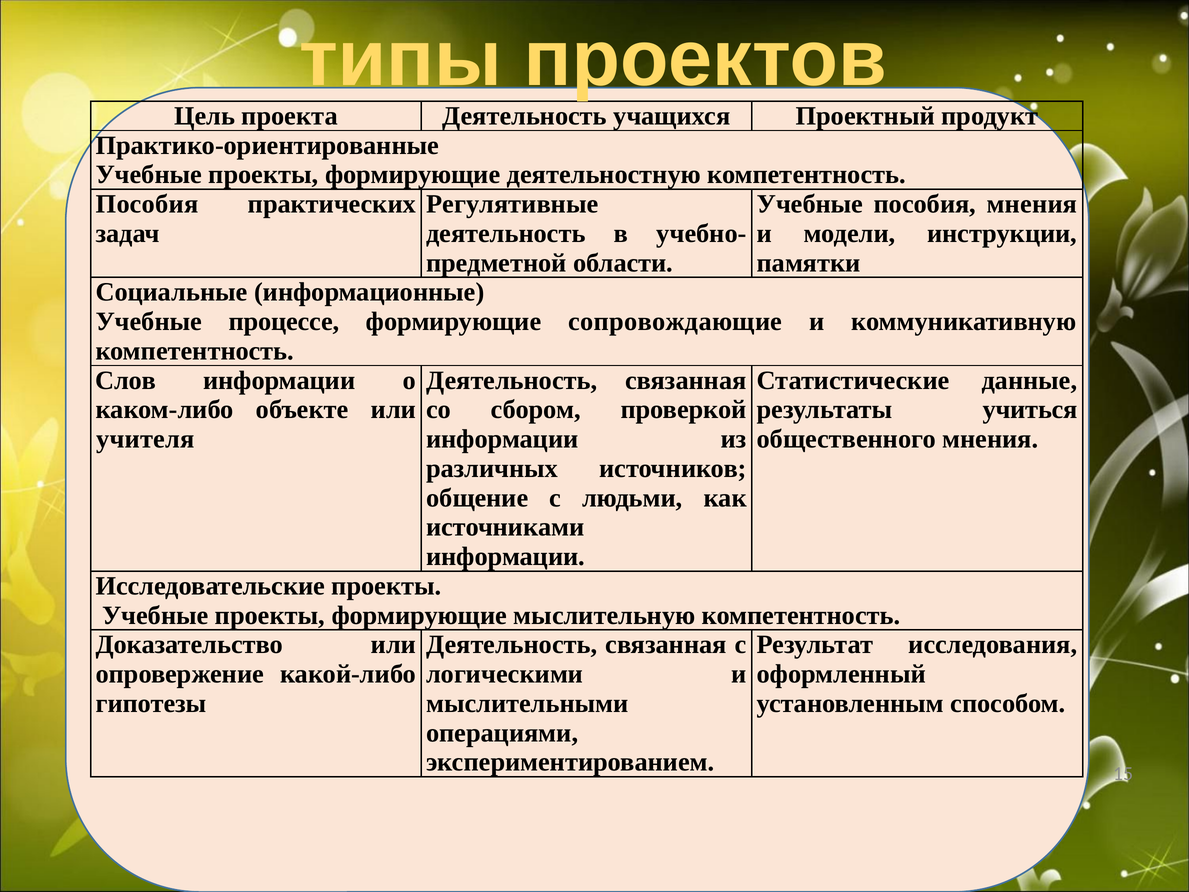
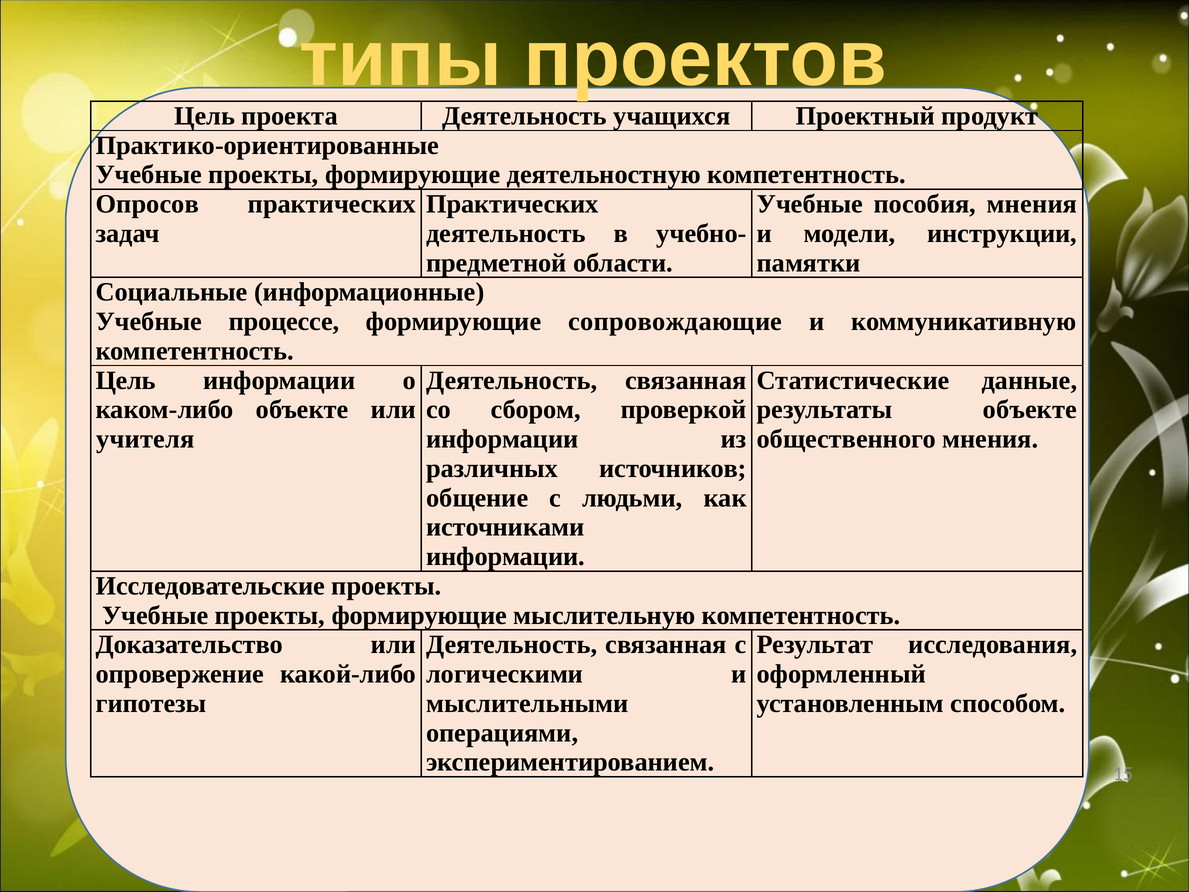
Пособия at (147, 204): Пособия -> Опросов
Регулятивные at (512, 204): Регулятивные -> Практических
Слов at (126, 380): Слов -> Цель
результаты учиться: учиться -> объекте
